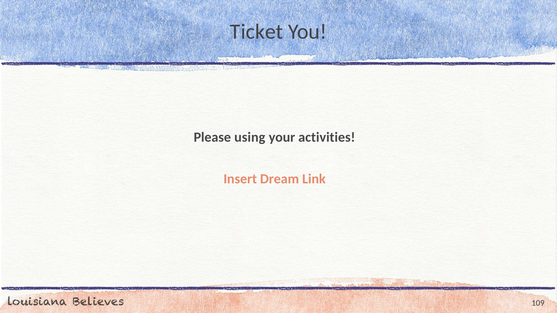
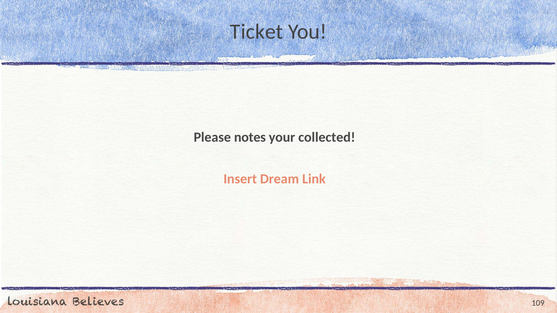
using: using -> notes
activities: activities -> collected
